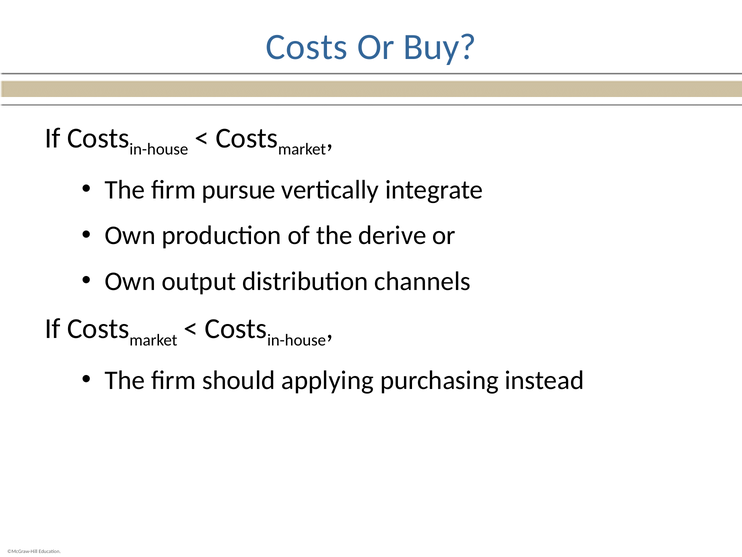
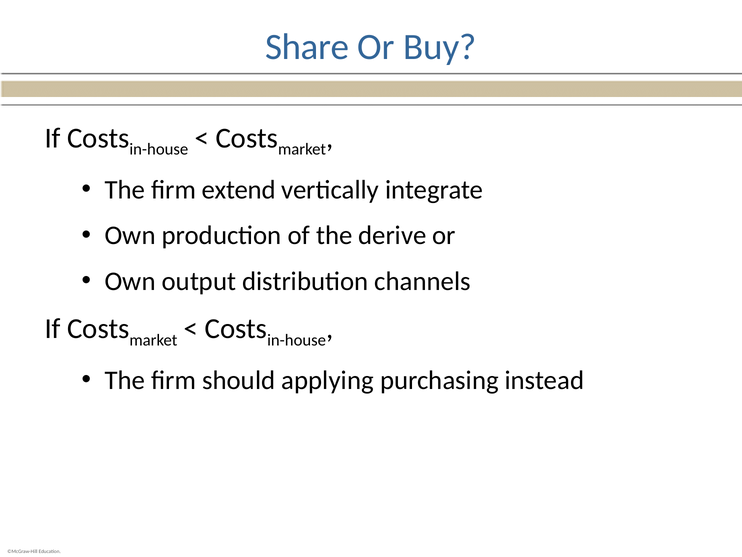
Costs at (307, 47): Costs -> Share
pursue: pursue -> extend
